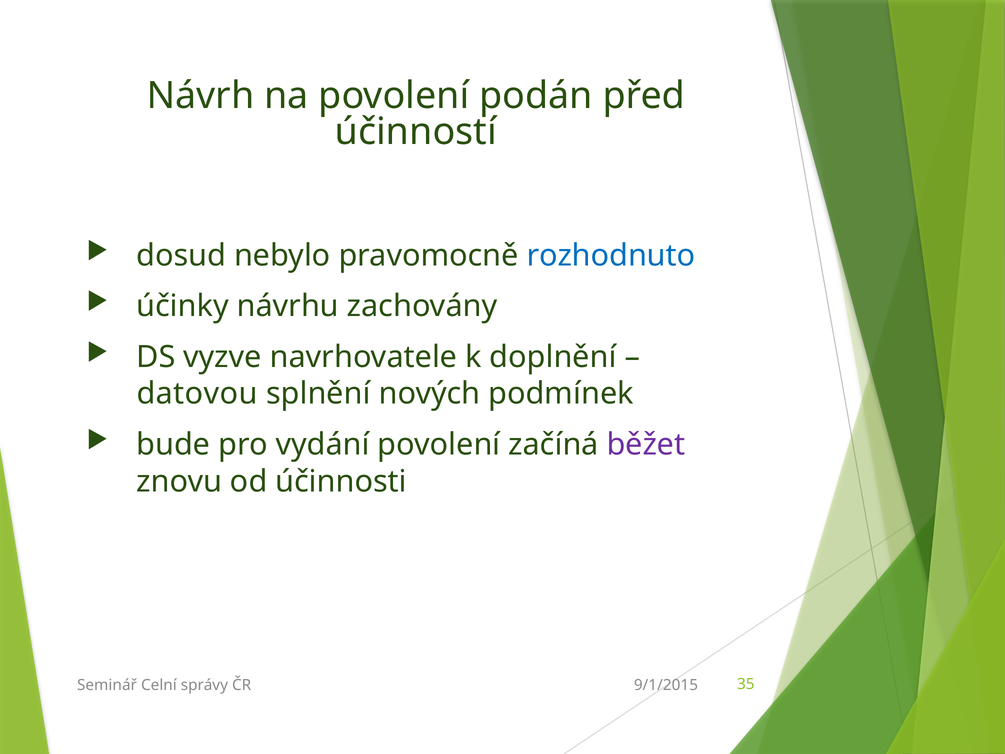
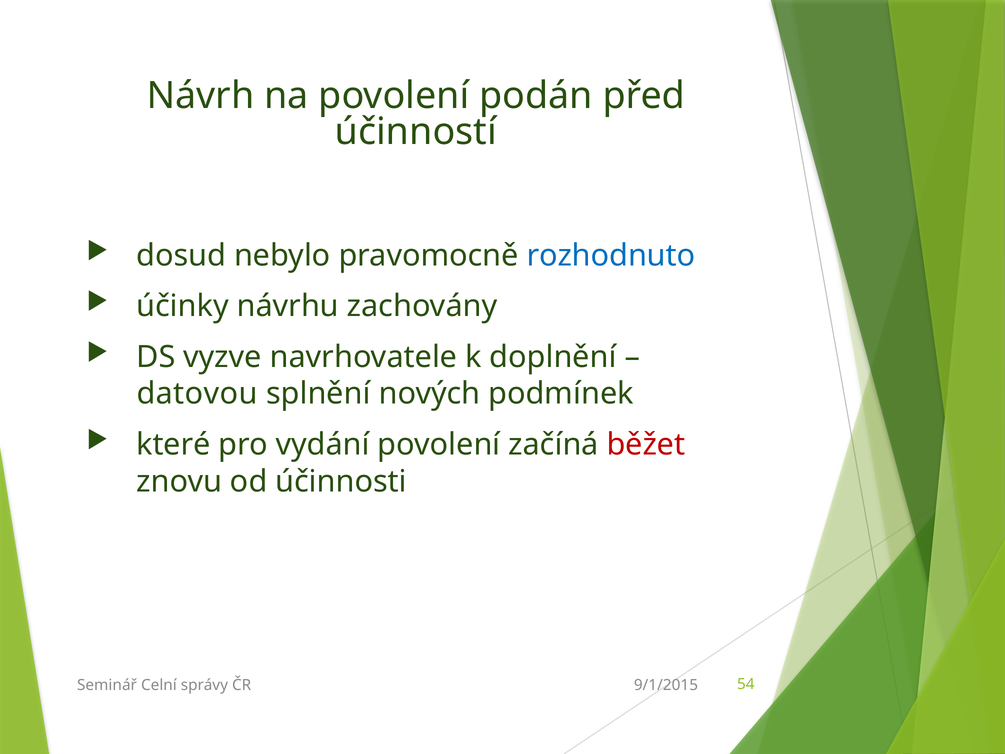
bude: bude -> které
běžet colour: purple -> red
35: 35 -> 54
